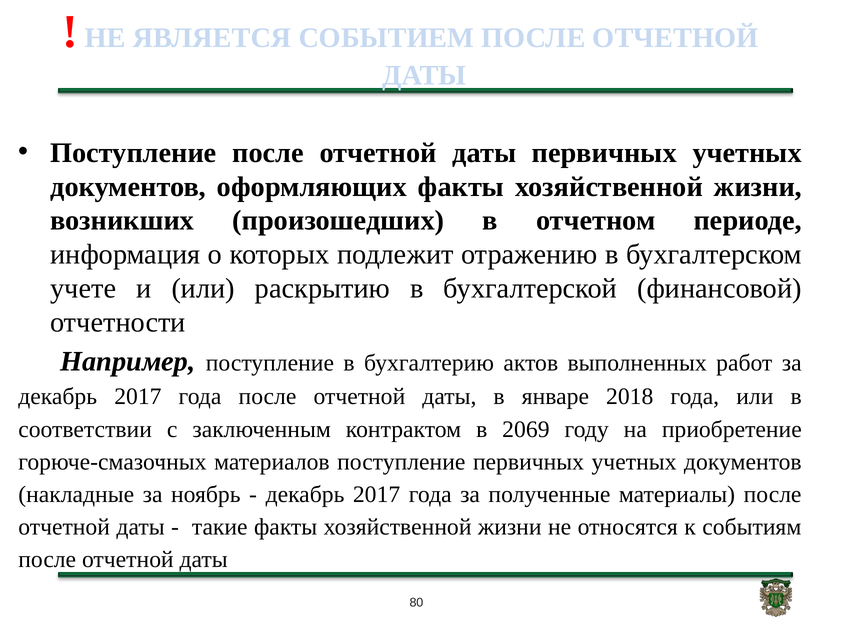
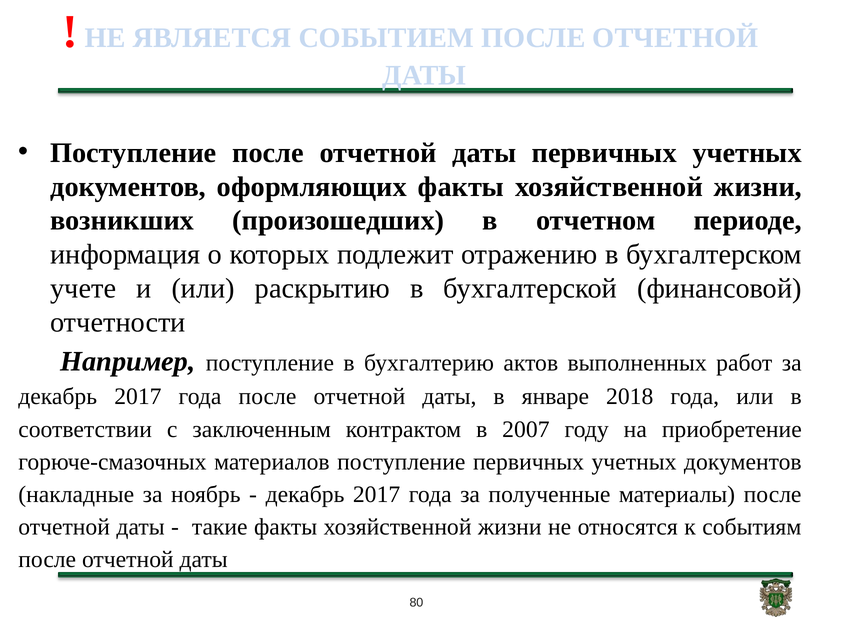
2069: 2069 -> 2007
